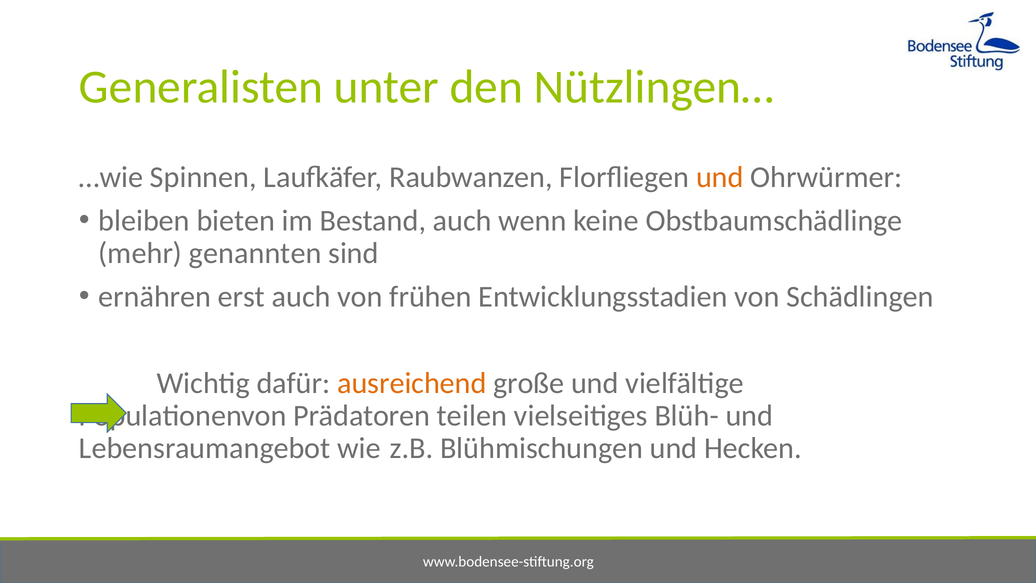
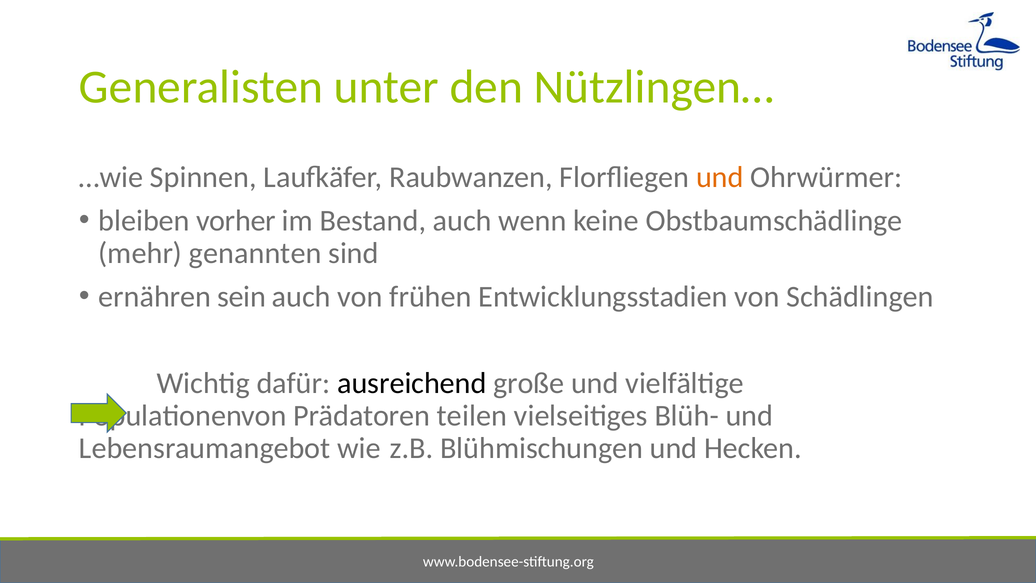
bieten: bieten -> vorher
erst: erst -> sein
ausreichend colour: orange -> black
